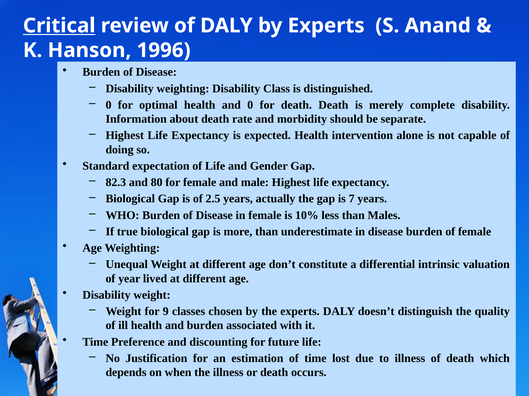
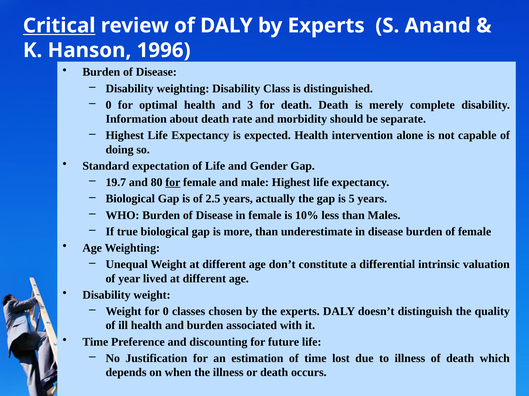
and 0: 0 -> 3
82.3: 82.3 -> 19.7
for at (173, 183) underline: none -> present
7: 7 -> 5
for 9: 9 -> 0
